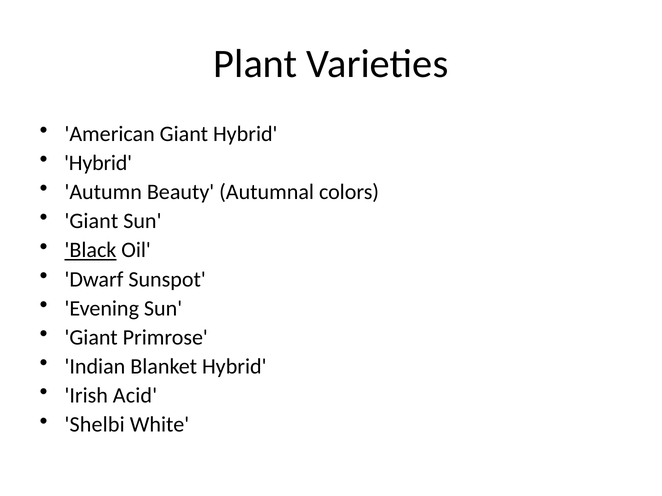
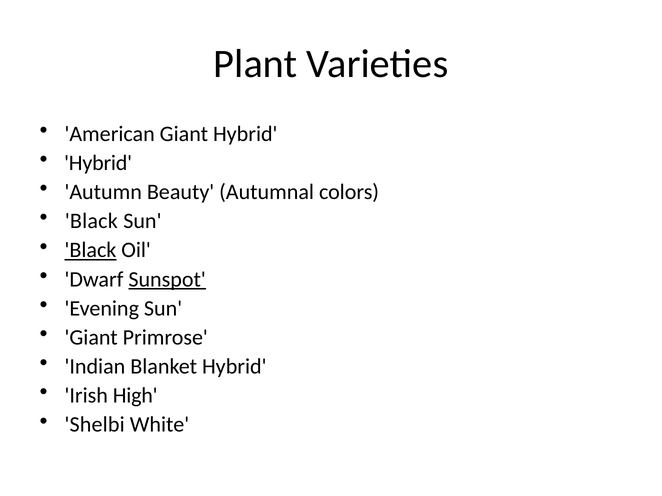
Giant at (91, 221): Giant -> Black
Sunspot underline: none -> present
Acid: Acid -> High
